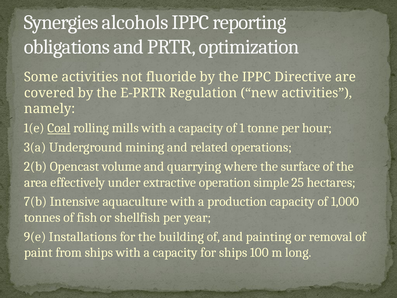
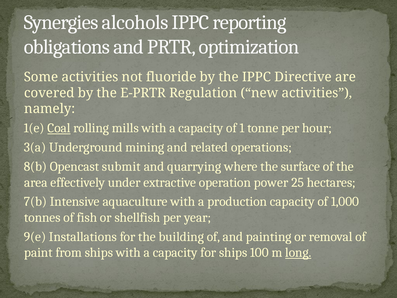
2(b: 2(b -> 8(b
volume: volume -> submit
simple: simple -> power
long underline: none -> present
